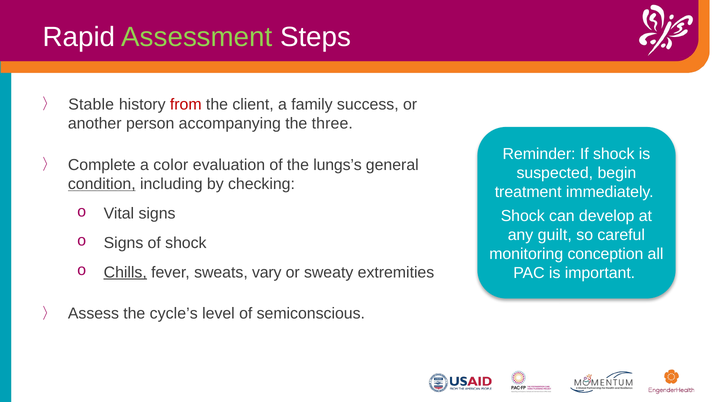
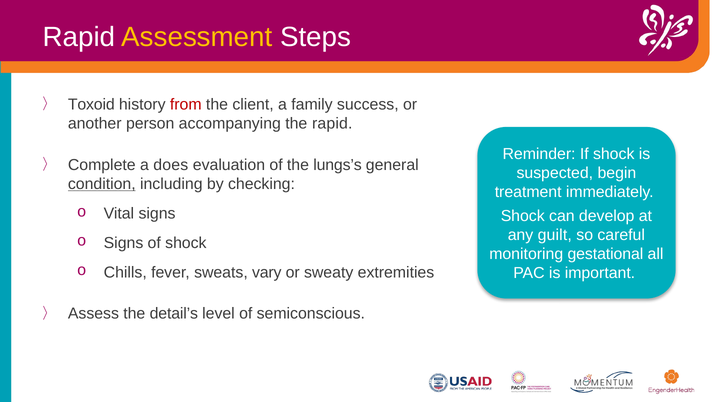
Assessment colour: light green -> yellow
Stable: Stable -> Toxoid
the three: three -> rapid
color: color -> does
conception: conception -> gestational
Chills underline: present -> none
cycle’s: cycle’s -> detail’s
